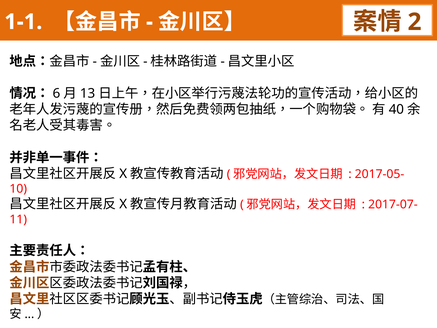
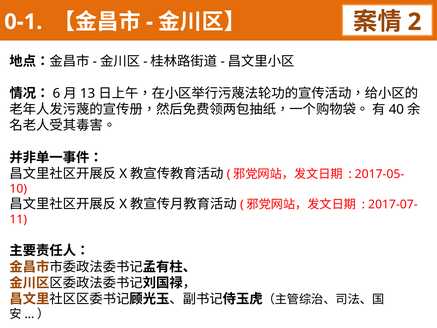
1-1: 1-1 -> 0-1
